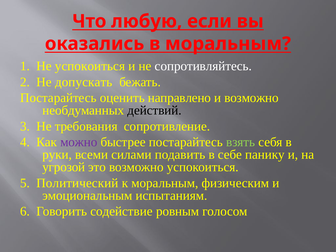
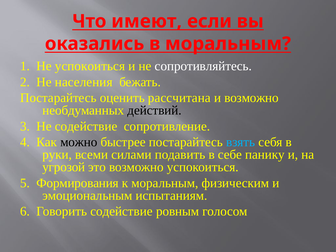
любую: любую -> имеют
допускать: допускать -> населения
направлено: направлено -> рассчитана
Не требования: требования -> содействие
можно colour: purple -> black
взять colour: light green -> light blue
Политический: Политический -> Формирования
